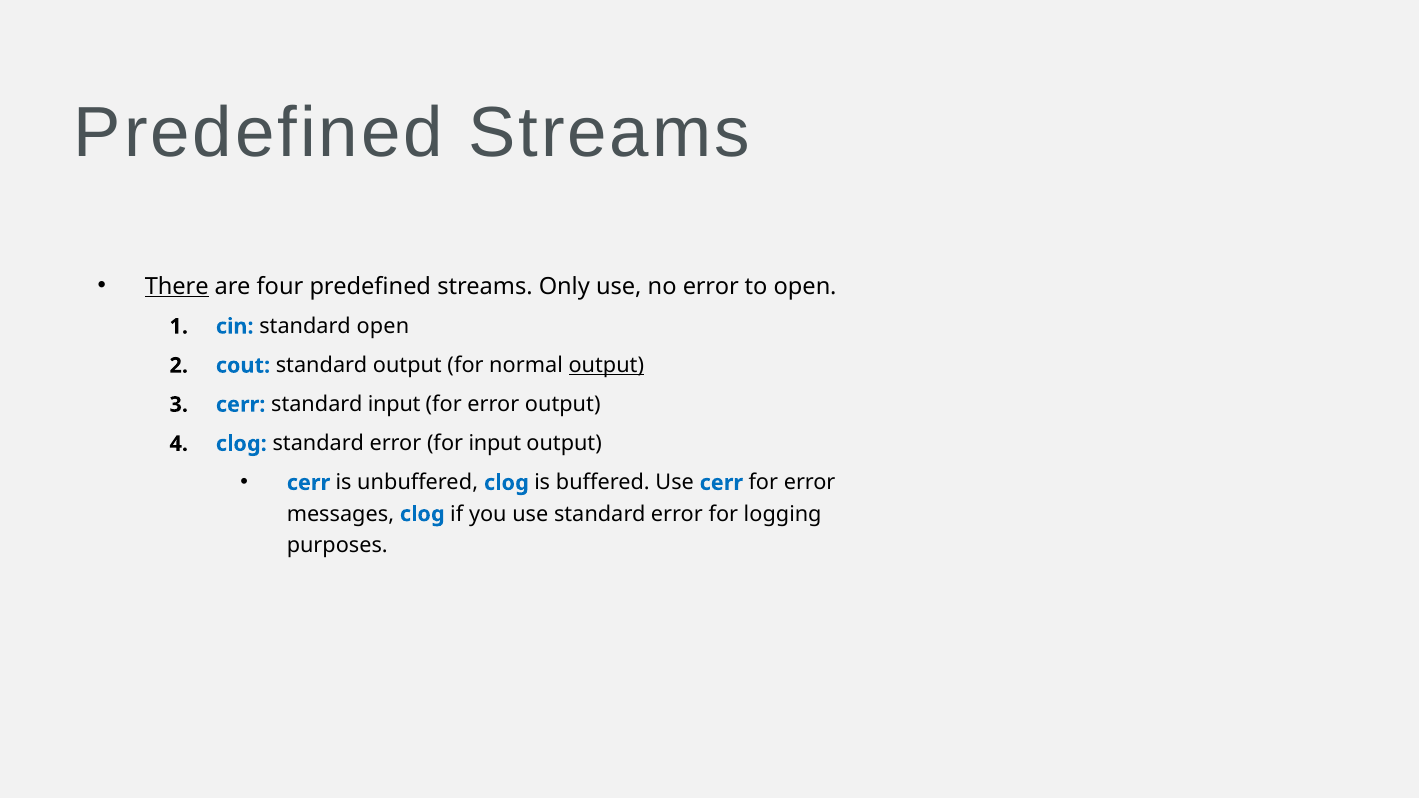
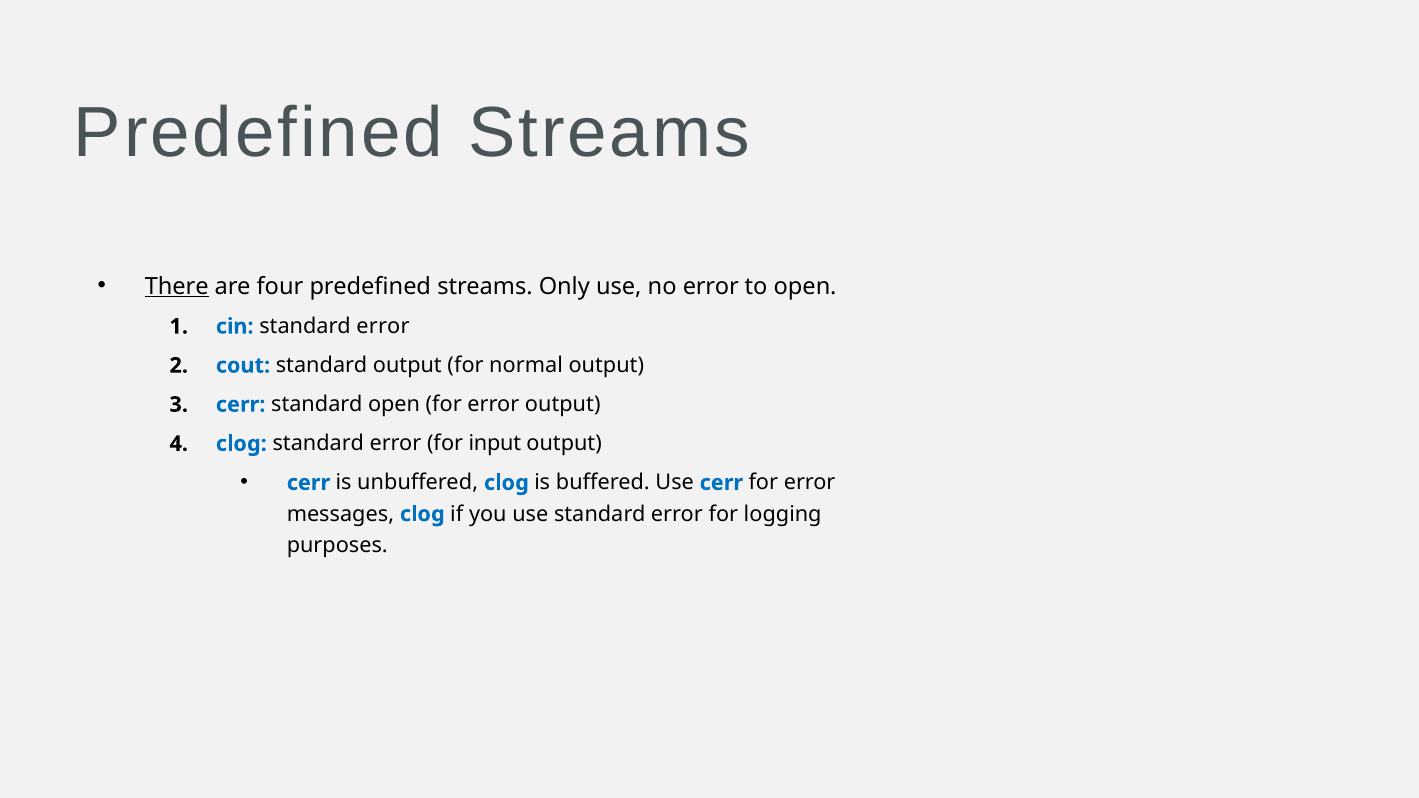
cin standard open: open -> error
output at (606, 366) underline: present -> none
standard input: input -> open
